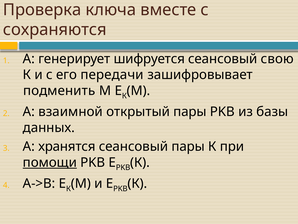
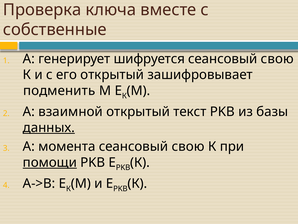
сохраняются: сохраняются -> собственные
его передачи: передачи -> открытый
открытый пары: пары -> текст
данных underline: none -> present
хранятся: хранятся -> момента
пары at (188, 146): пары -> свою
